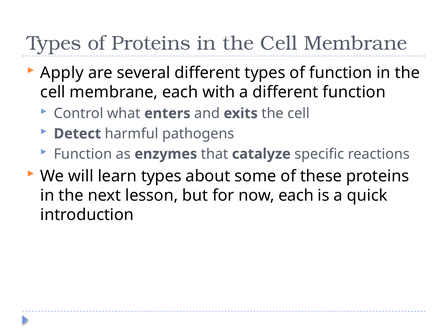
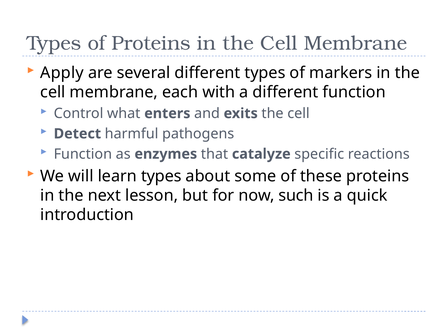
of function: function -> markers
now each: each -> such
